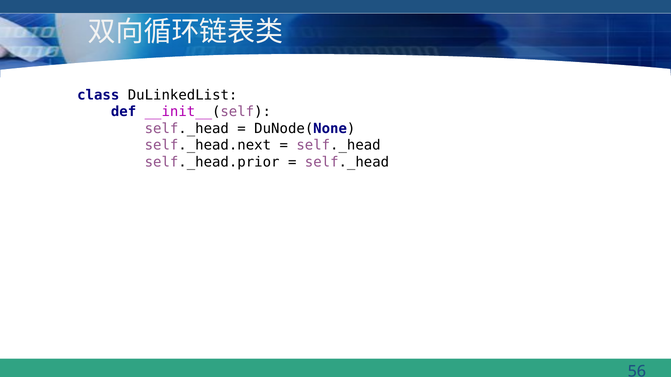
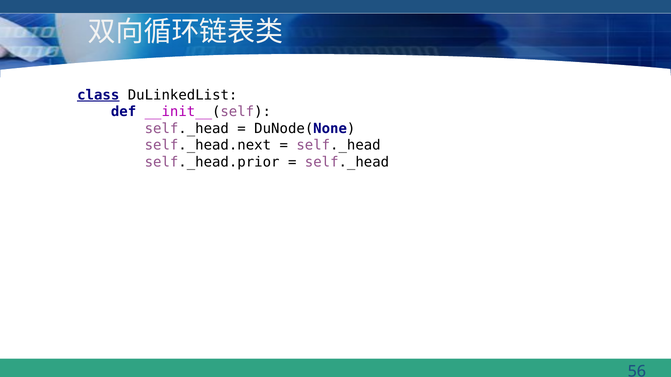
class underline: none -> present
